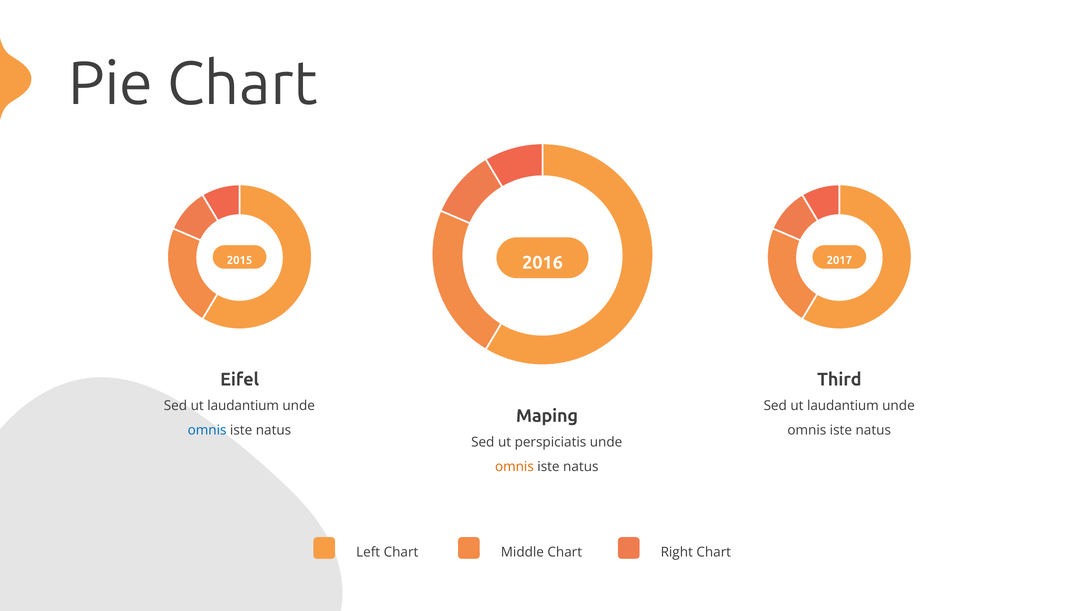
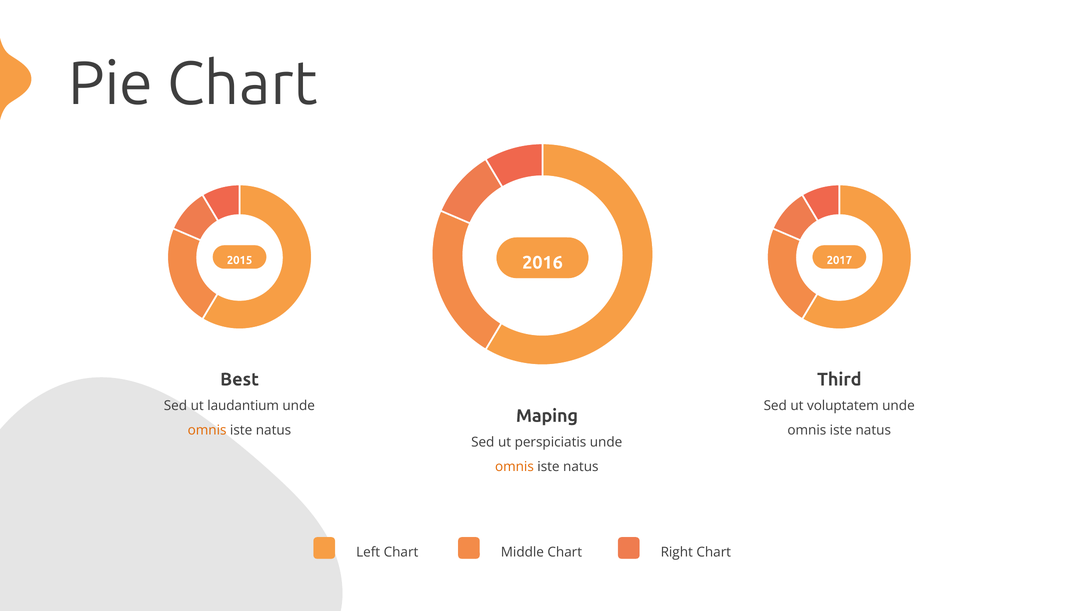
Eifel: Eifel -> Best
laudantium at (843, 405): laudantium -> voluptatem
omnis at (207, 430) colour: blue -> orange
